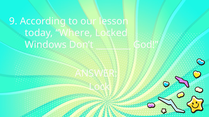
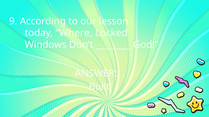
Lock: Lock -> Built
